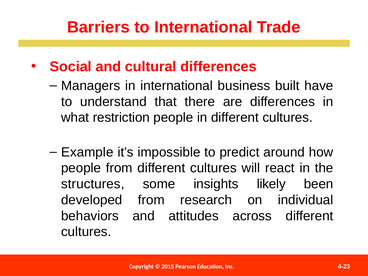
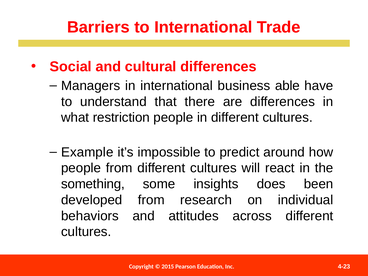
built: built -> able
structures: structures -> something
likely: likely -> does
